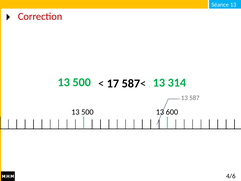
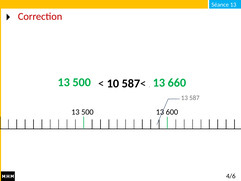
314: 314 -> 660
17: 17 -> 10
